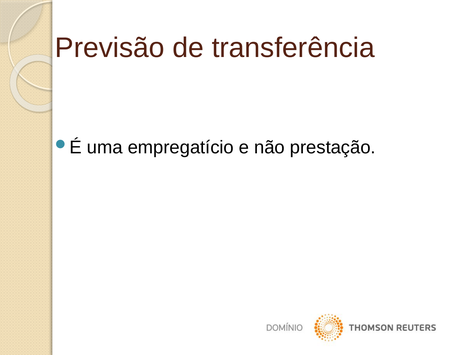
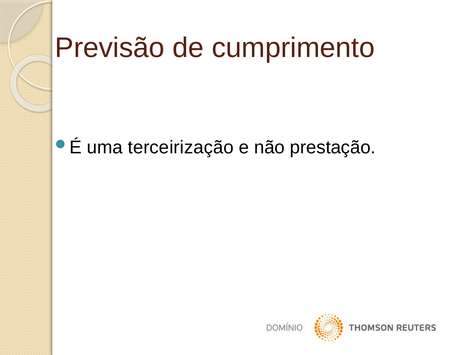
transferência: transferência -> cumprimento
empregatício: empregatício -> terceirização
